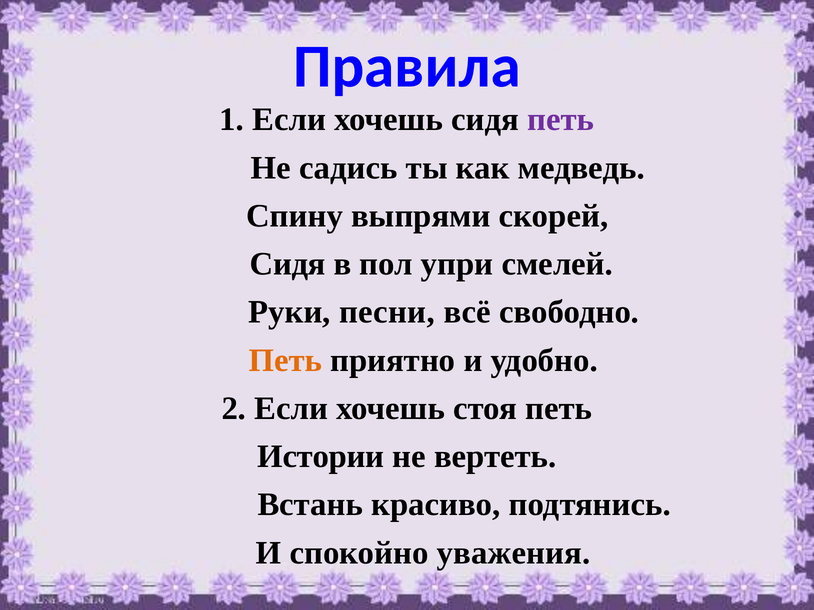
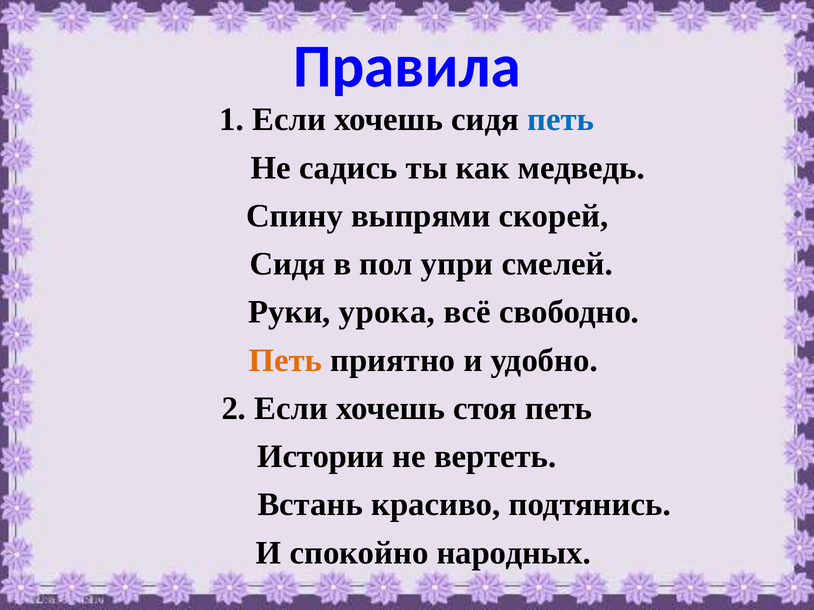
петь at (561, 120) colour: purple -> blue
песни: песни -> урока
уважения: уважения -> народных
